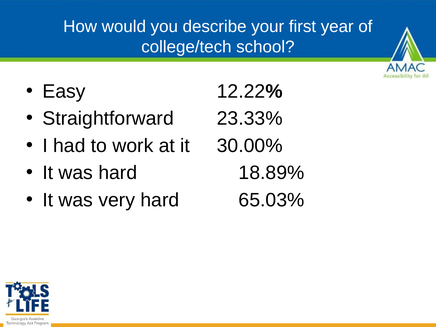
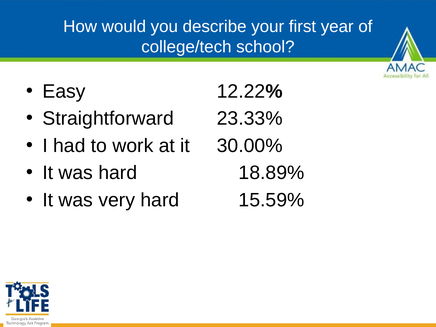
65.03%: 65.03% -> 15.59%
